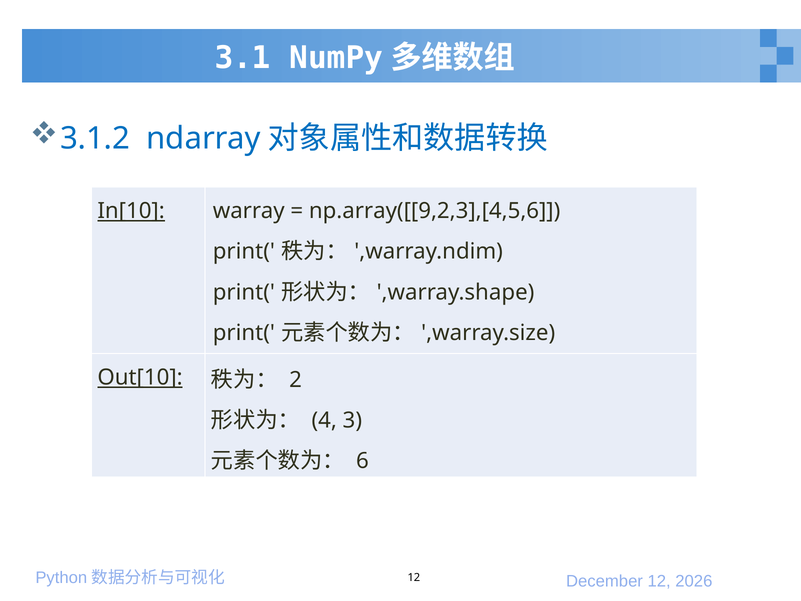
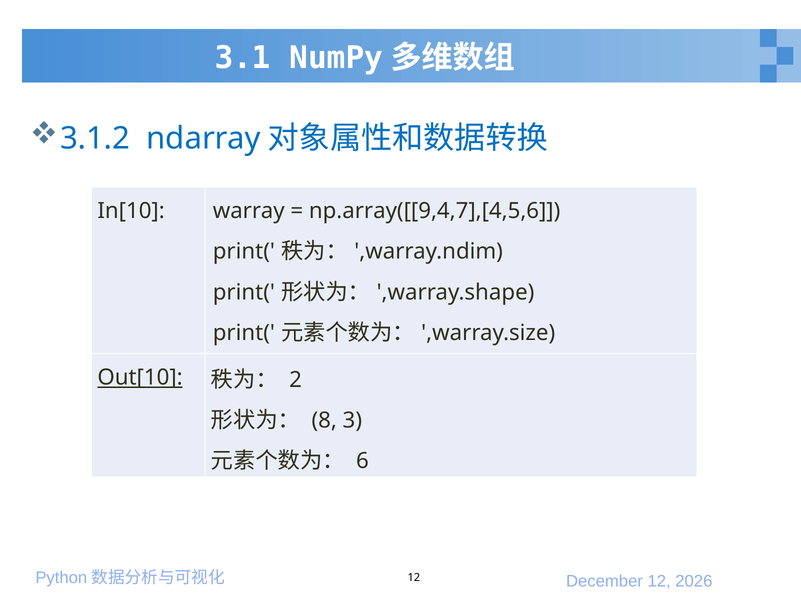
In[10 underline: present -> none
np.array([[9,2,3],[4,5,6: np.array([[9,2,3],[4,5,6 -> np.array([[9,4,7],[4,5,6
4: 4 -> 8
